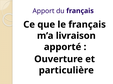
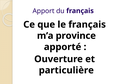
livraison: livraison -> province
